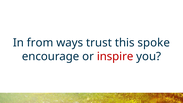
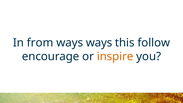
ways trust: trust -> ways
spoke: spoke -> follow
inspire colour: red -> orange
